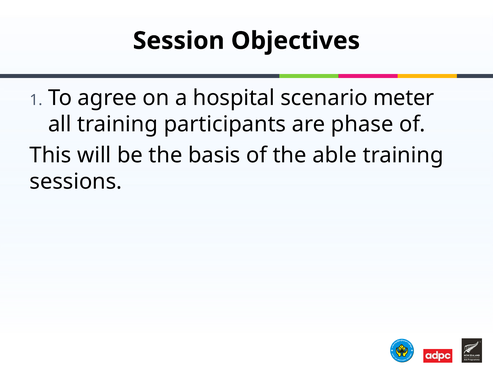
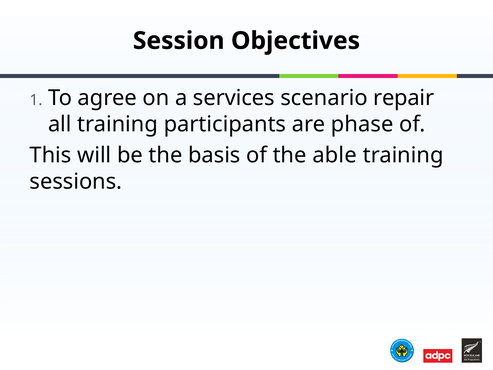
hospital: hospital -> services
meter: meter -> repair
